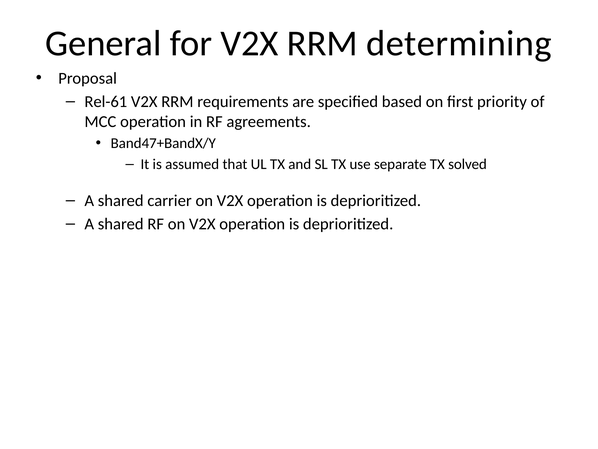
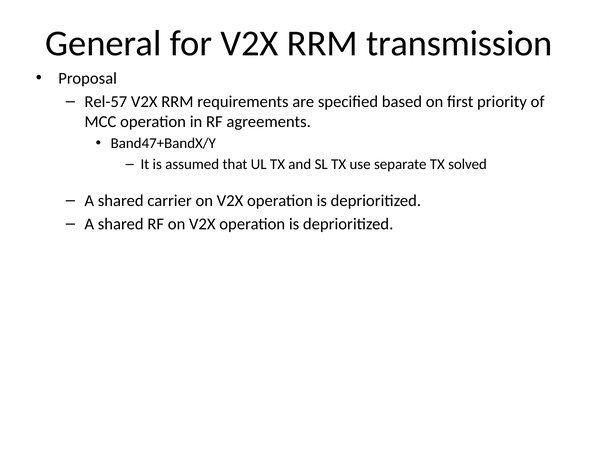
determining: determining -> transmission
Rel-61: Rel-61 -> Rel-57
